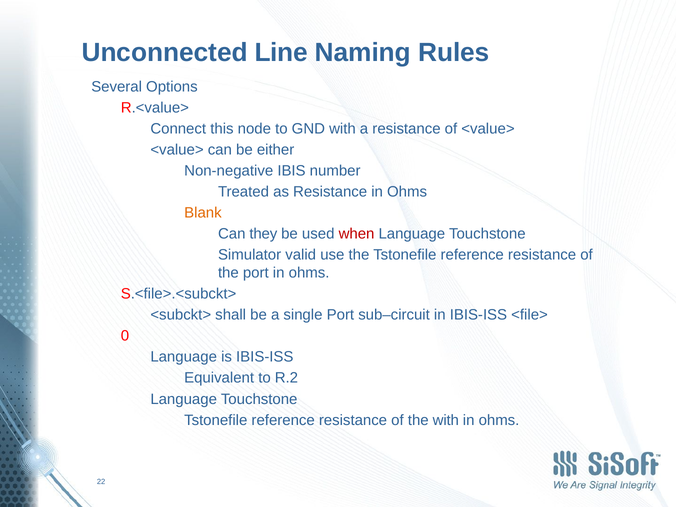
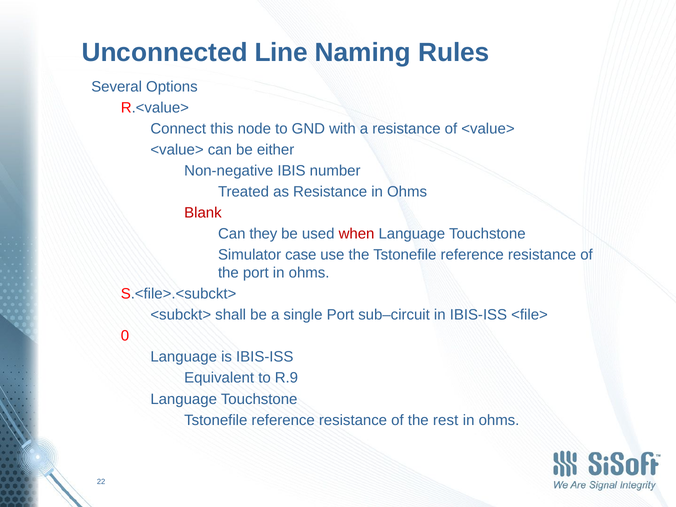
Blank colour: orange -> red
valid: valid -> case
R.2: R.2 -> R.9
the with: with -> rest
